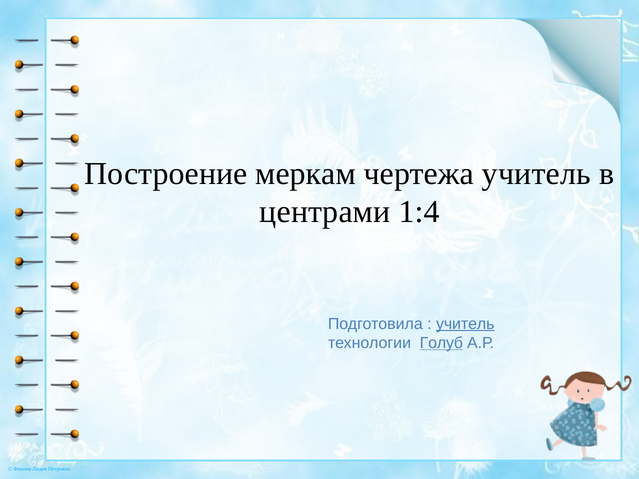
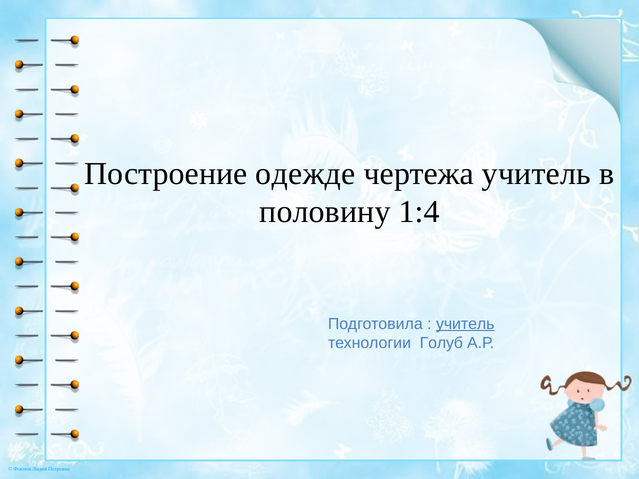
меркам: меркам -> одежде
центрами: центрами -> половину
Голуб underline: present -> none
